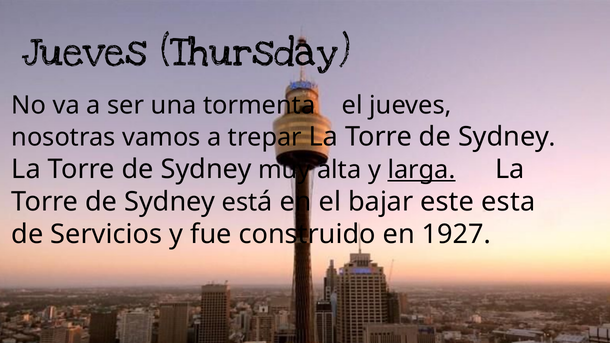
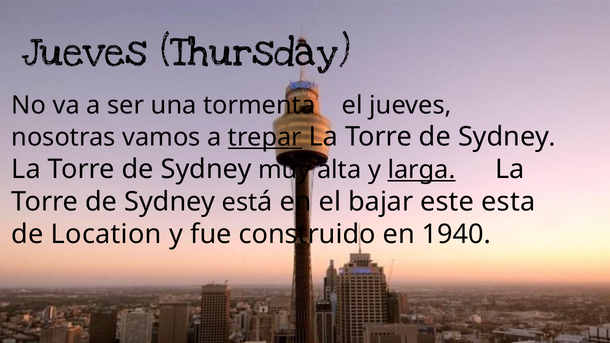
trepar underline: none -> present
Servicios: Servicios -> Location
1927: 1927 -> 1940
